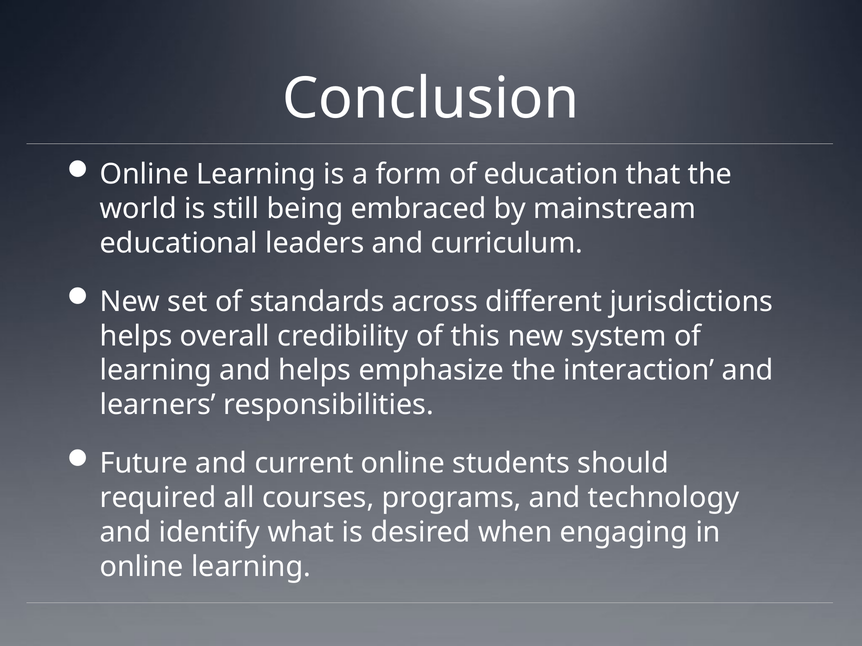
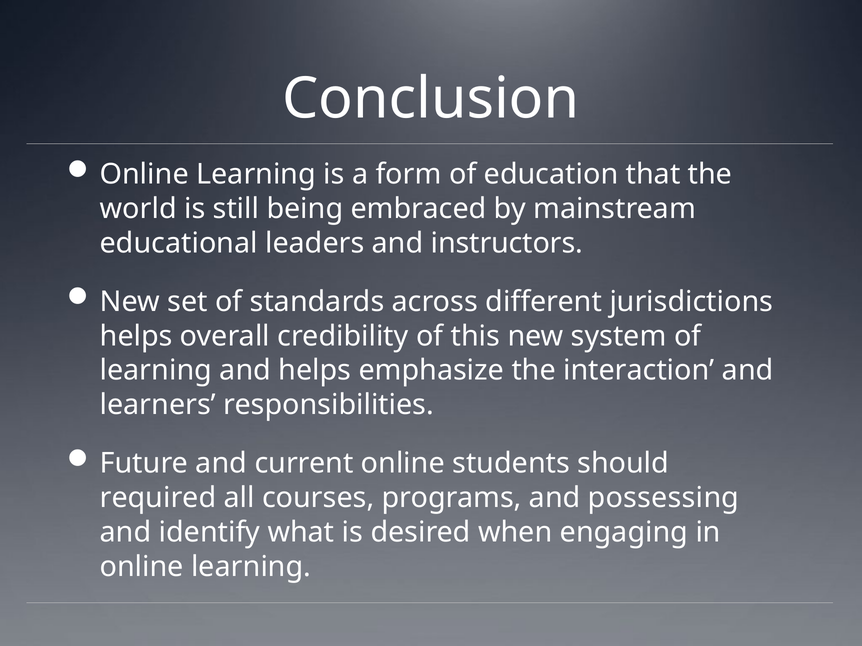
curriculum: curriculum -> instructors
technology: technology -> possessing
